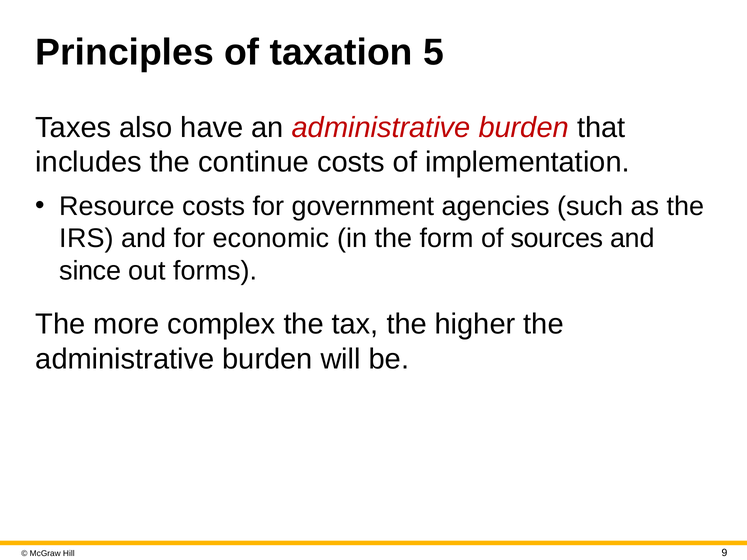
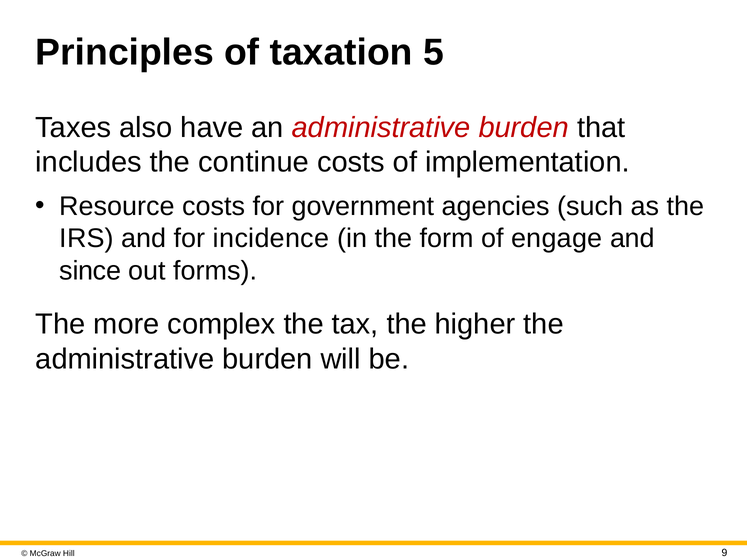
economic: economic -> incidence
sources: sources -> engage
